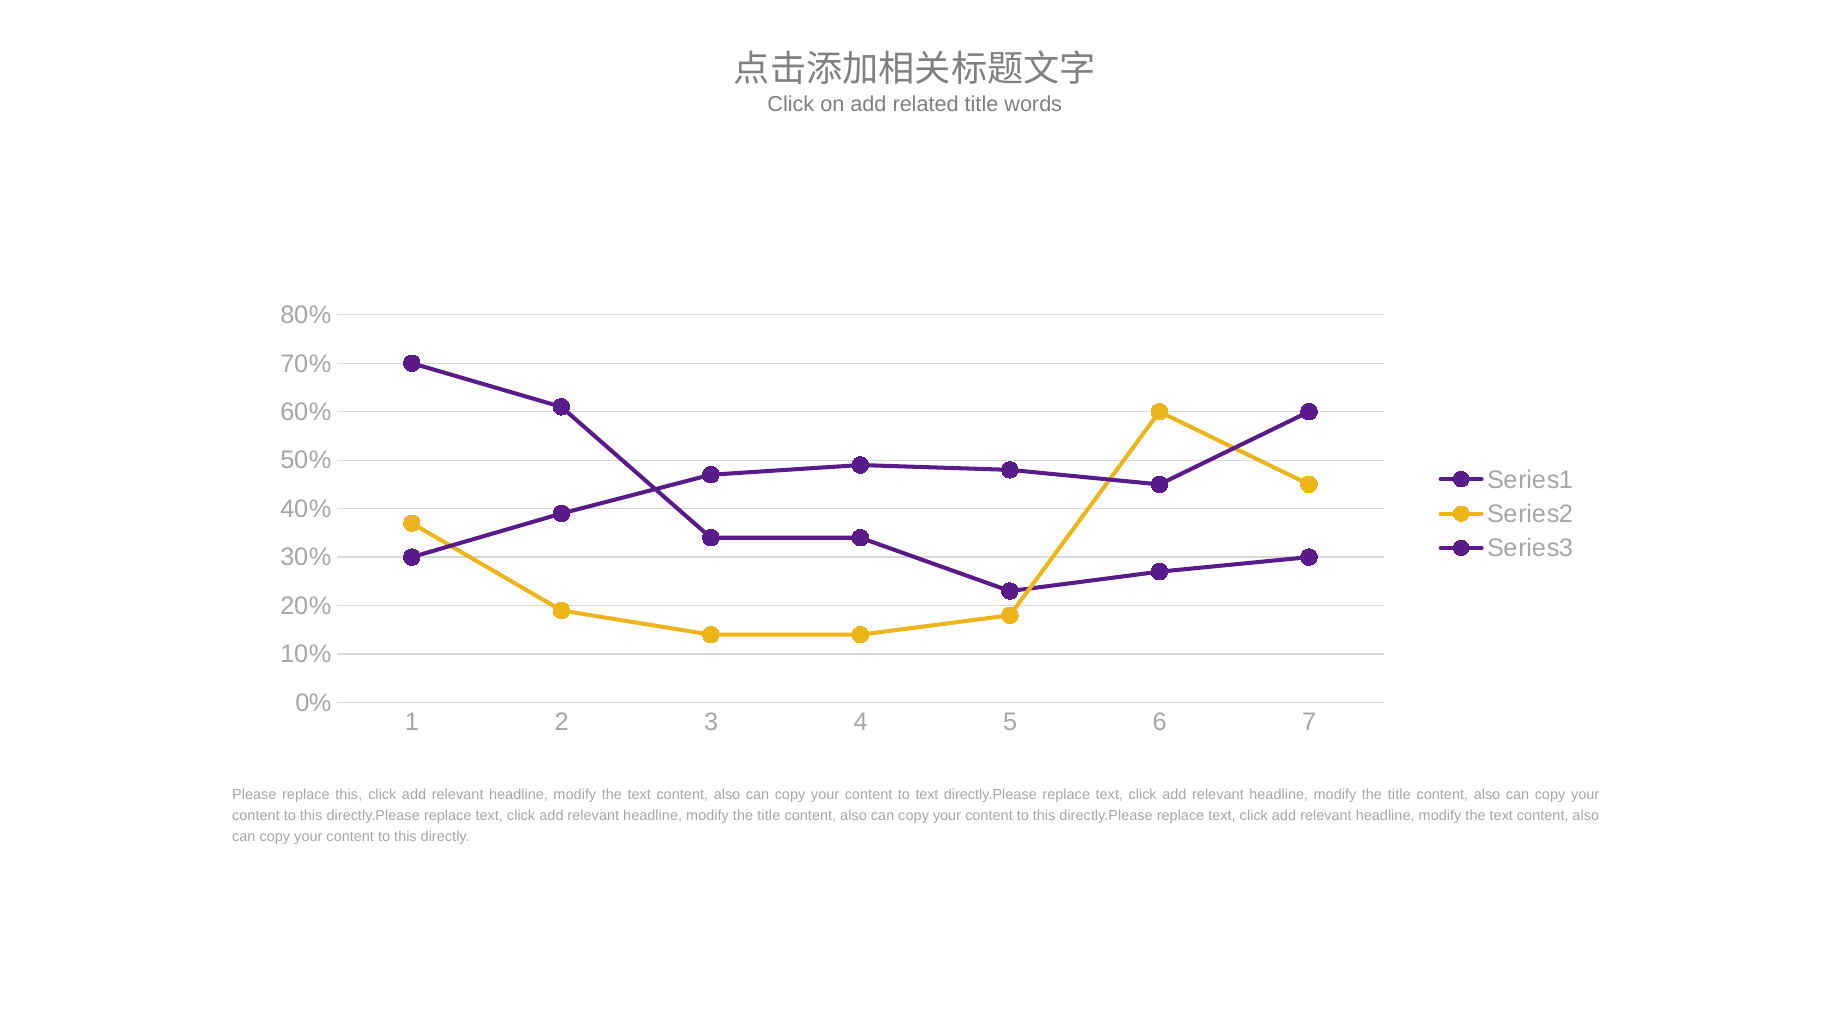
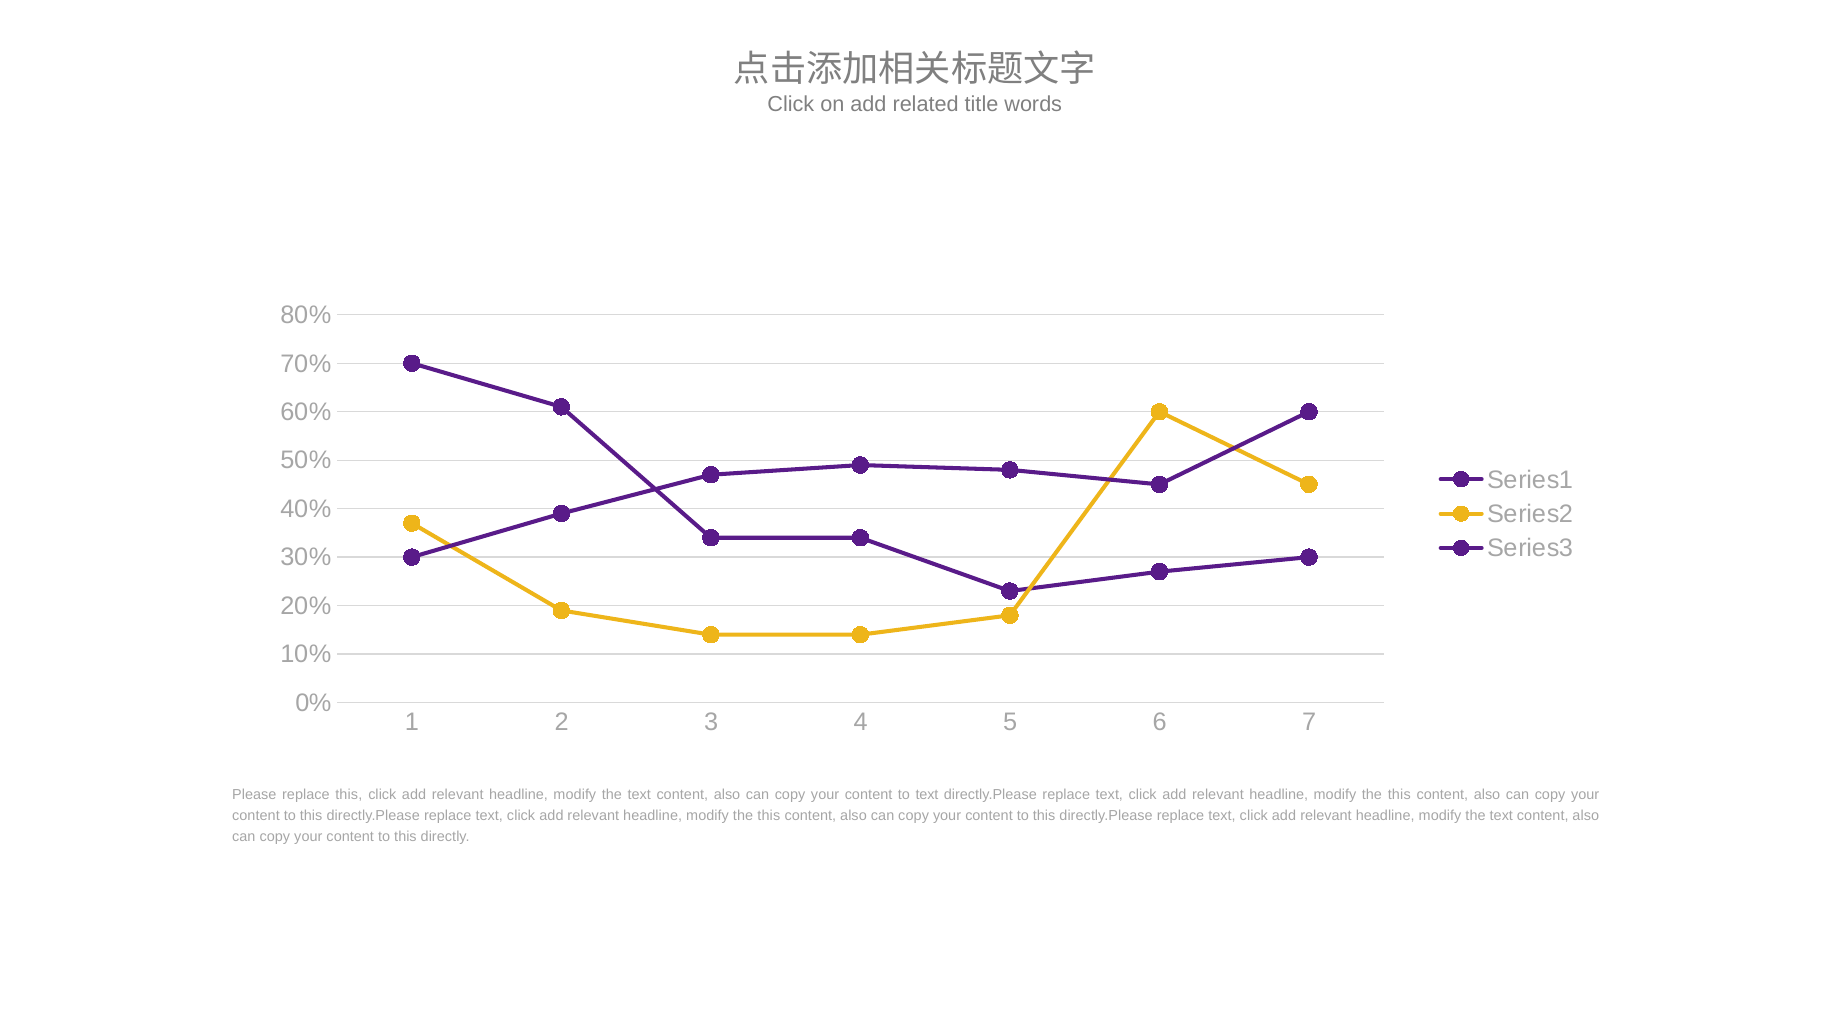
title at (1399, 794): title -> this
title at (769, 815): title -> this
